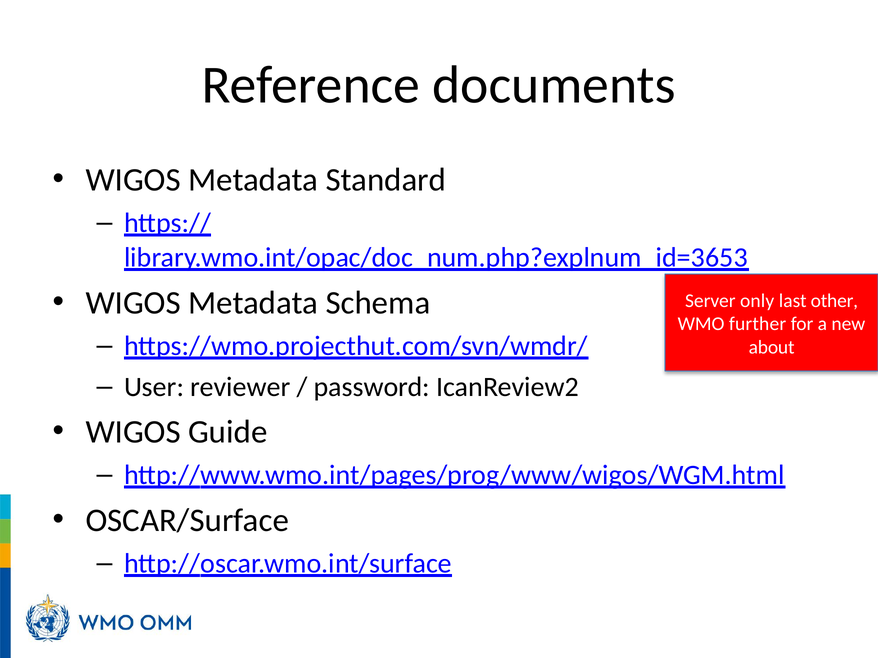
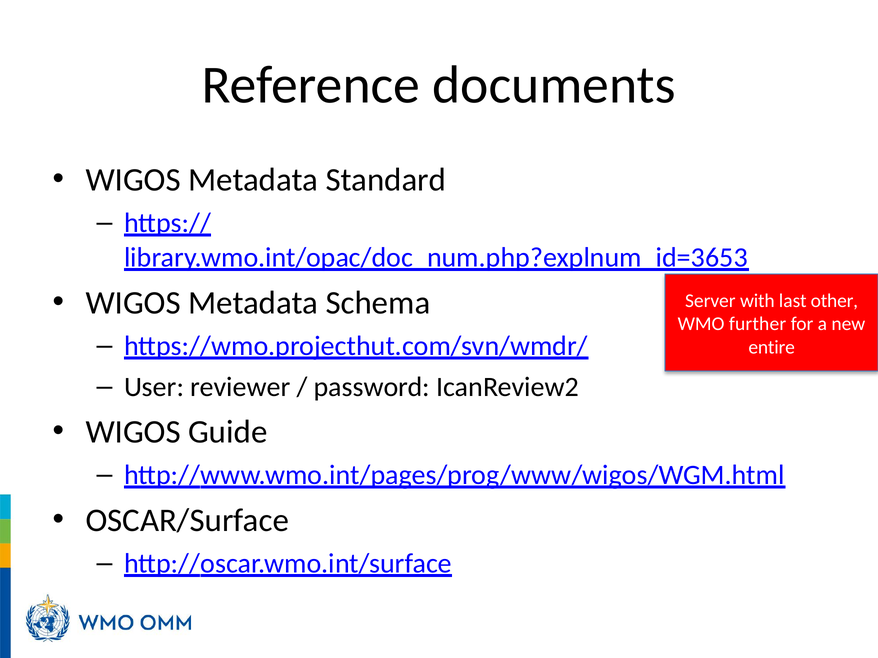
only: only -> with
about: about -> entire
